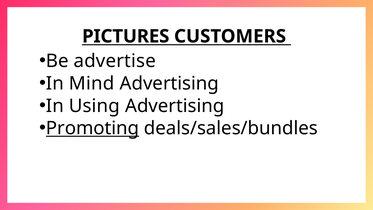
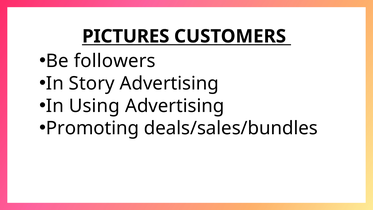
advertise: advertise -> followers
Mind: Mind -> Story
Promoting underline: present -> none
